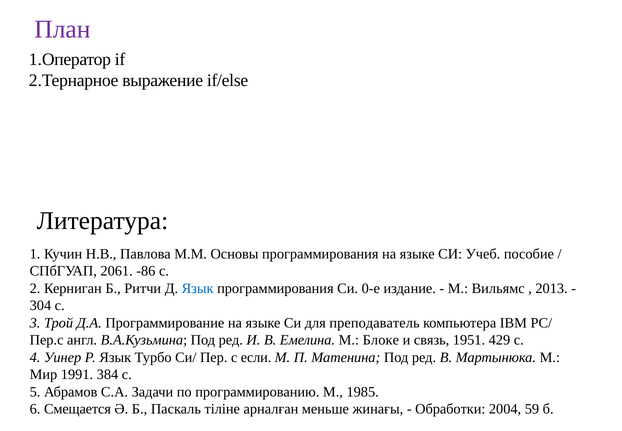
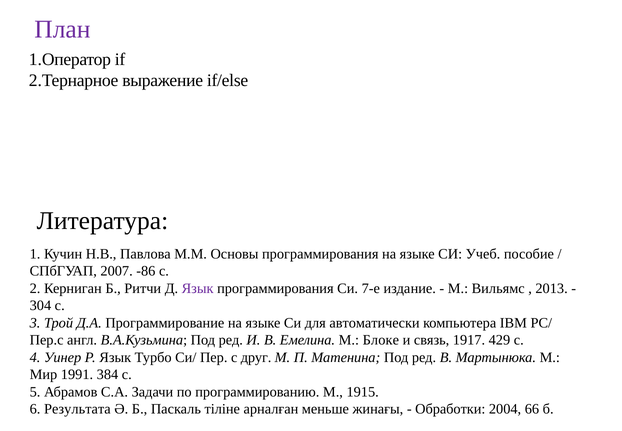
2061: 2061 -> 2007
Язык at (198, 288) colour: blue -> purple
0-е: 0-е -> 7-е
преподаватель: преподаватель -> автоматически
1951: 1951 -> 1917
если: если -> друг
1985: 1985 -> 1915
Смещается: Смещается -> Результата
59: 59 -> 66
